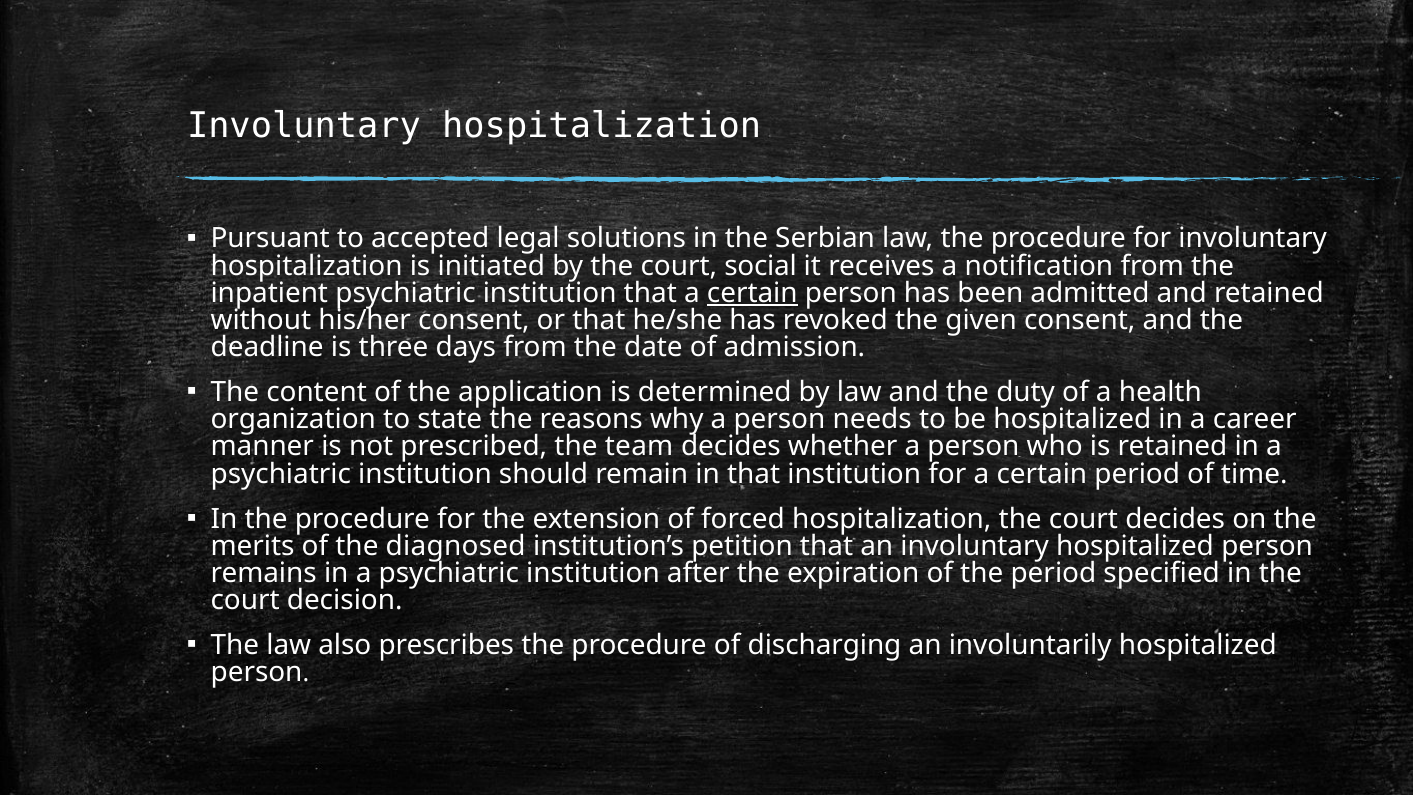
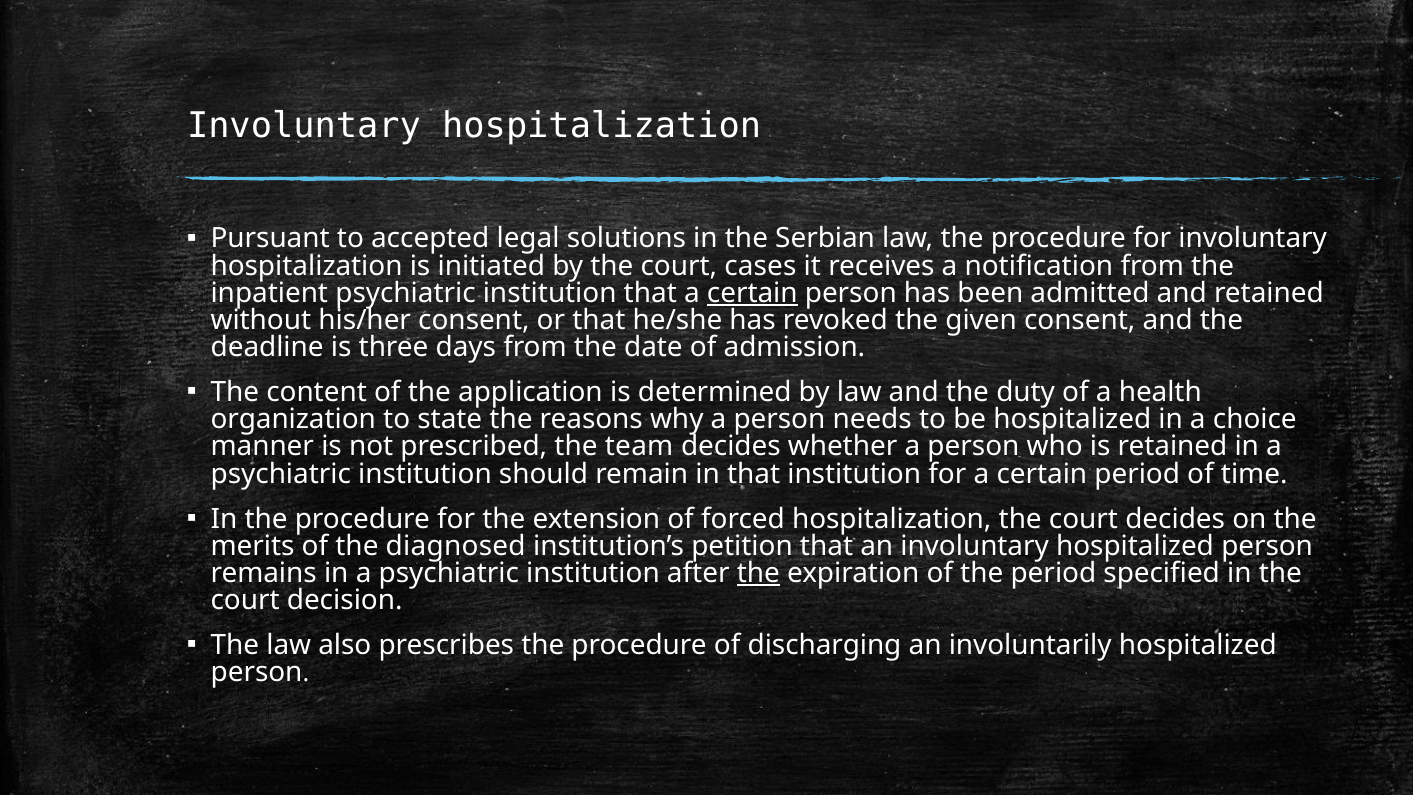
social: social -> cases
career: career -> choice
the at (758, 573) underline: none -> present
